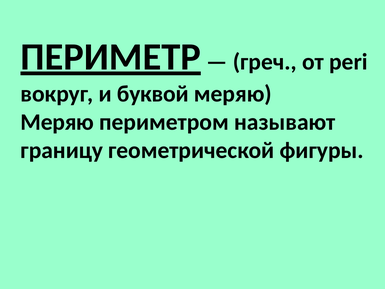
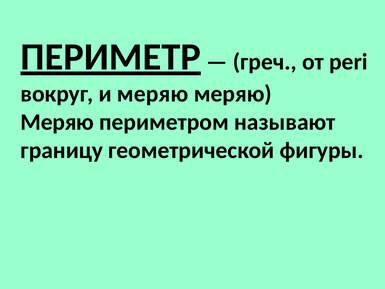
и буквой: буквой -> меряю
